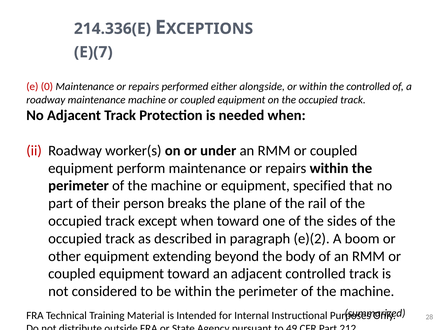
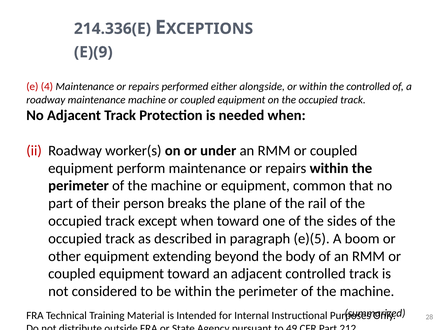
E)(7: E)(7 -> E)(9
0: 0 -> 4
specified: specified -> common
e)(2: e)(2 -> e)(5
